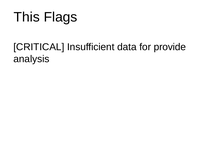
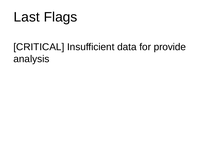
This: This -> Last
